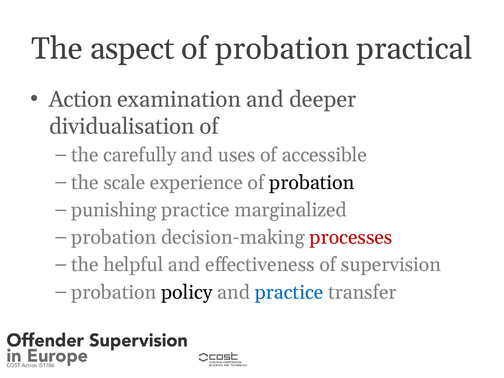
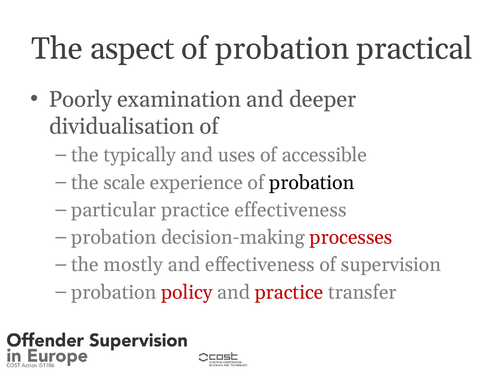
Action: Action -> Poorly
carefully: carefully -> typically
punishing: punishing -> particular
practice marginalized: marginalized -> effectiveness
helpful: helpful -> mostly
policy colour: black -> red
practice at (289, 292) colour: blue -> red
